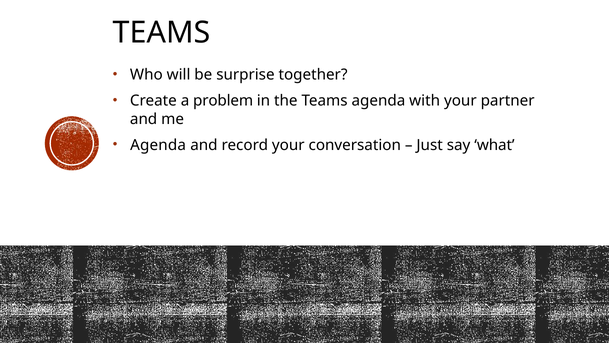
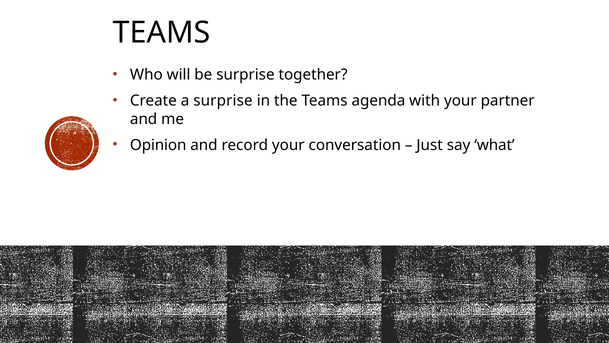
a problem: problem -> surprise
Agenda at (158, 145): Agenda -> Opinion
